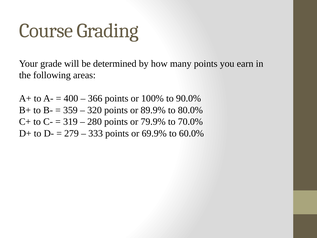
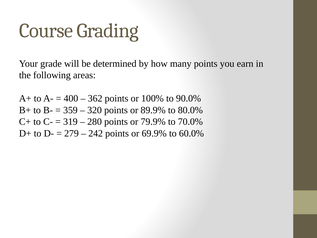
366: 366 -> 362
333: 333 -> 242
